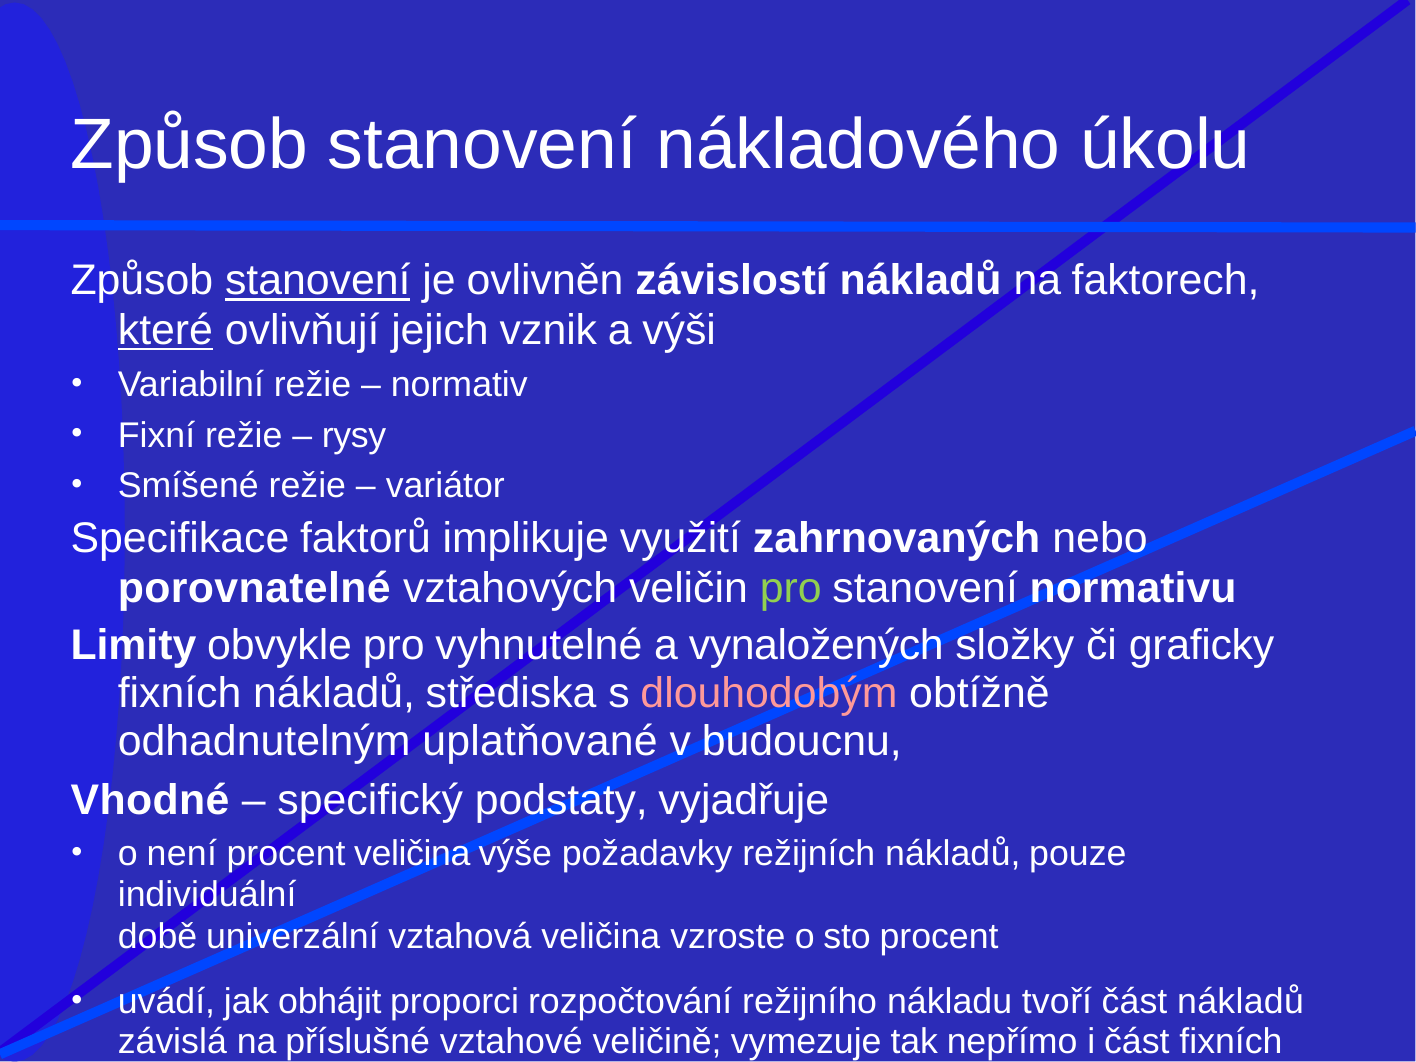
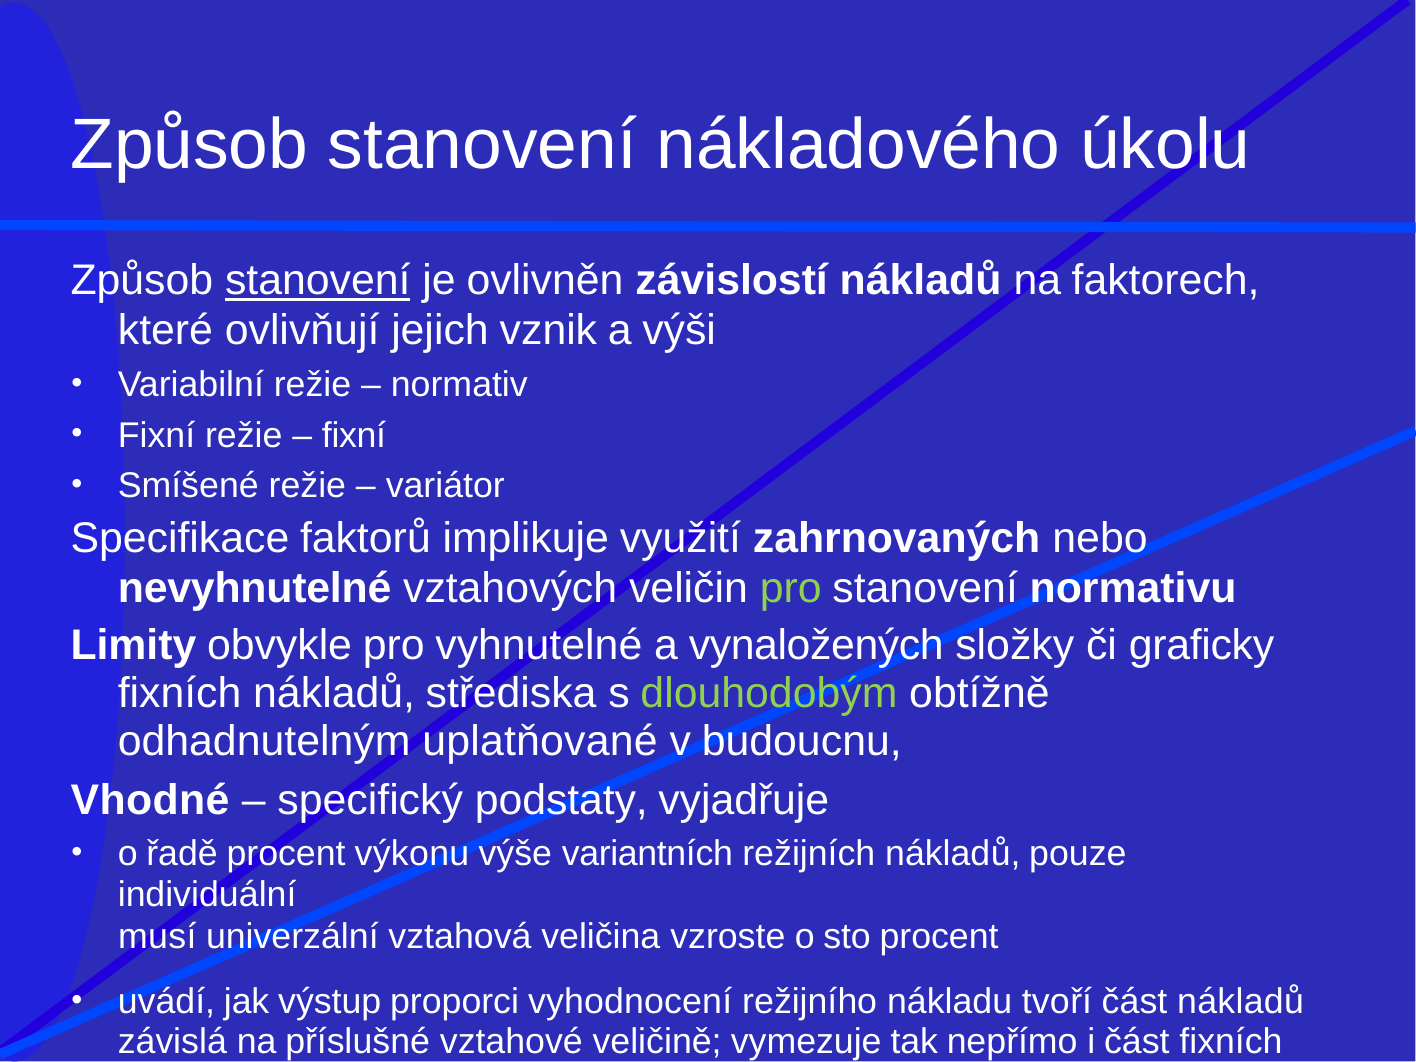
které underline: present -> none
rysy at (354, 435): rysy -> fixní
porovnatelné: porovnatelné -> nevyhnutelné
dlouhodobým colour: pink -> light green
není: není -> řadě
procent veličina: veličina -> výkonu
požadavky: požadavky -> variantních
době: době -> musí
obhájit: obhájit -> výstup
rozpočtování: rozpočtování -> vyhodnocení
